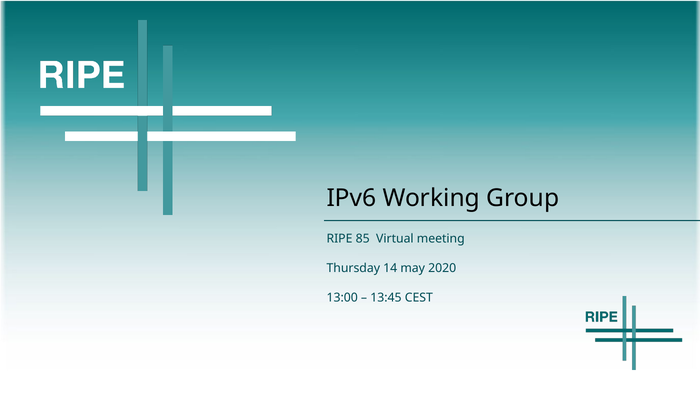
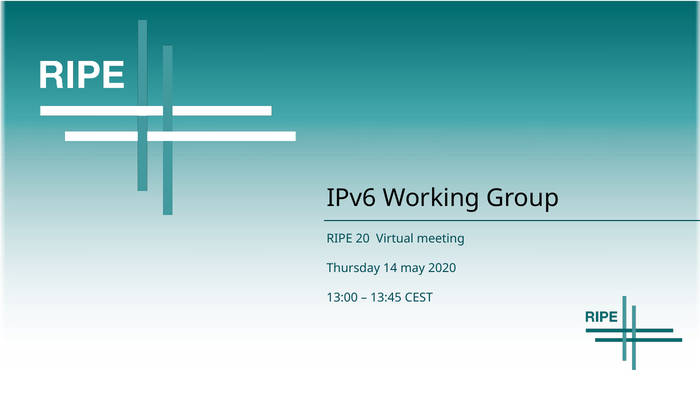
85: 85 -> 20
